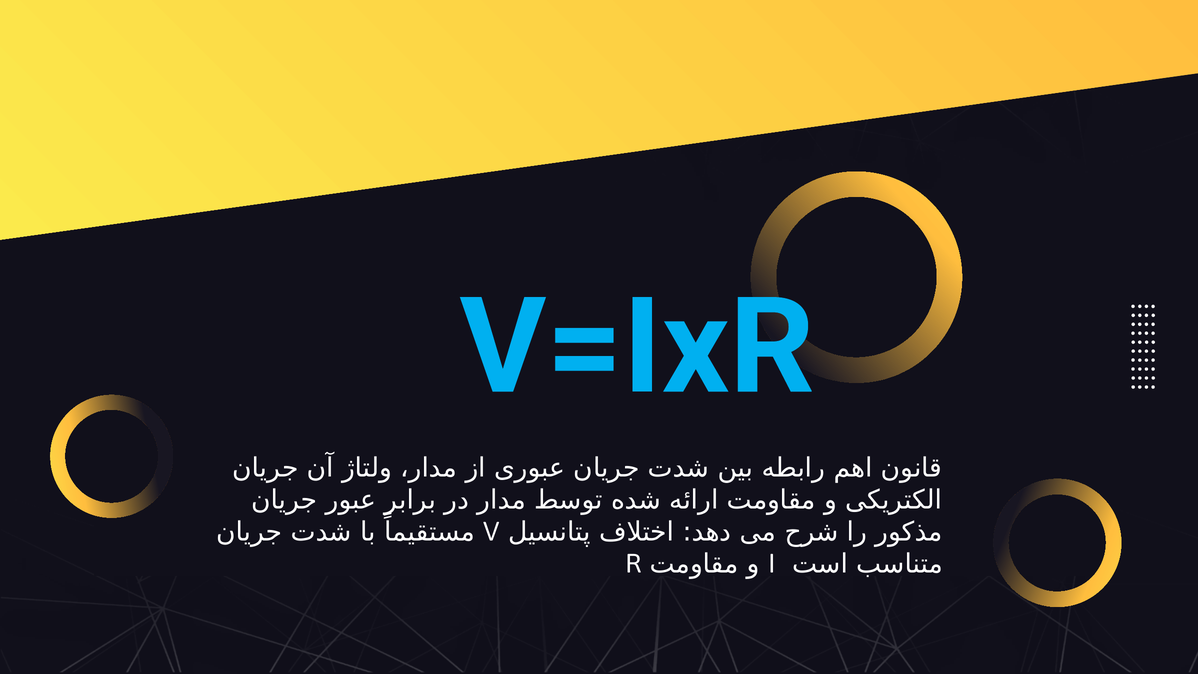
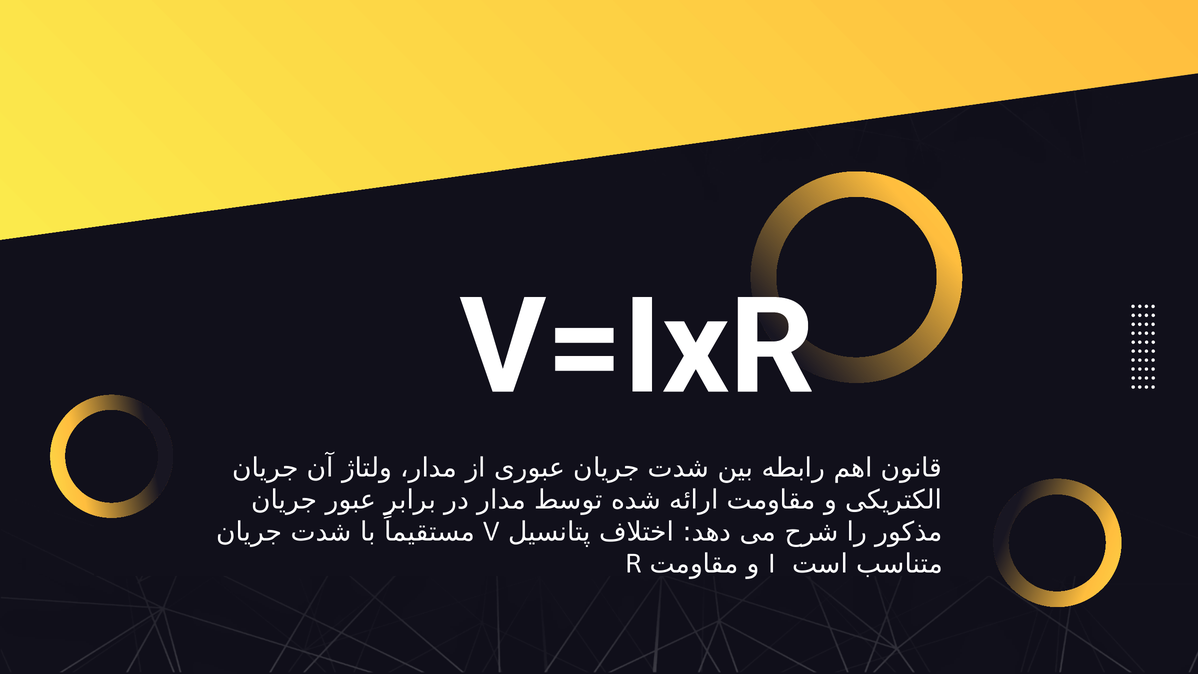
V=IxR colour: light blue -> white
